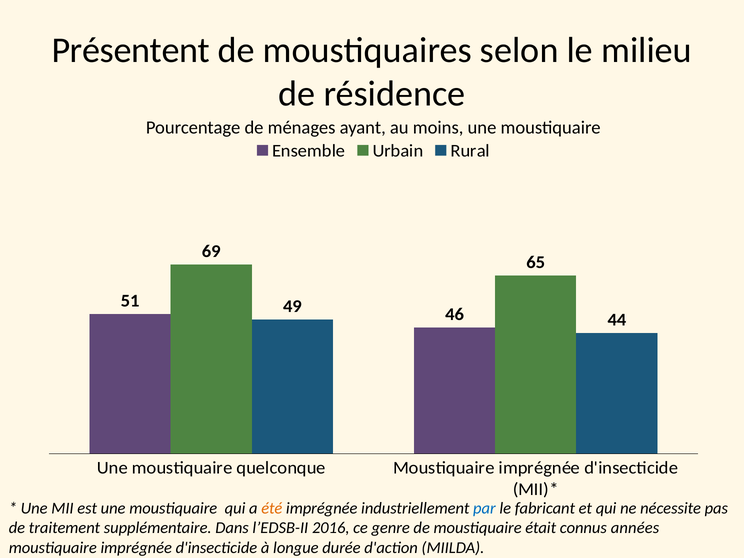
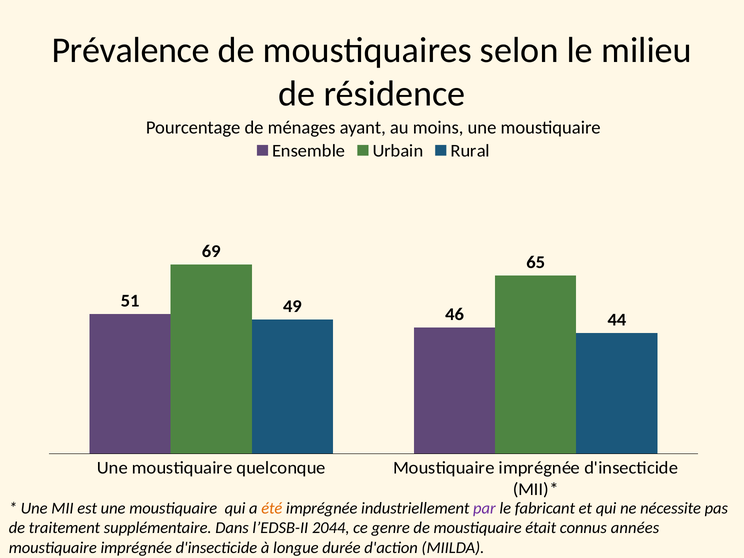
Présentent: Présentent -> Prévalence
par colour: blue -> purple
2016: 2016 -> 2044
